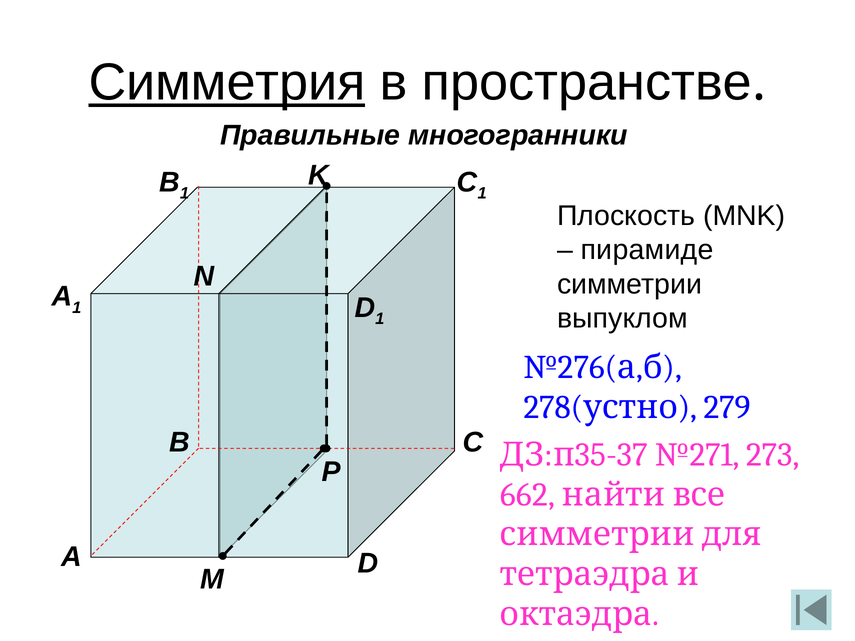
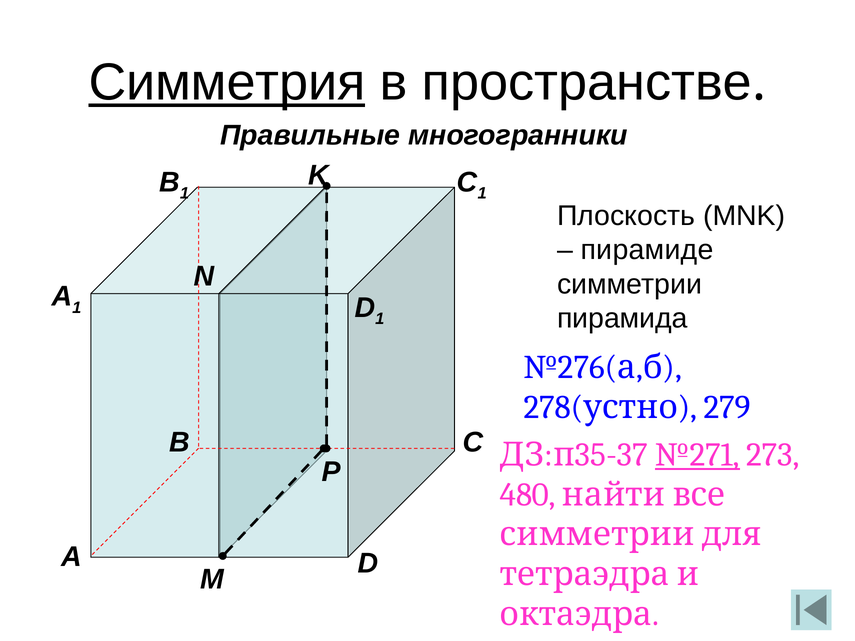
выпуклом: выпуклом -> пирамида
№271 underline: none -> present
662: 662 -> 480
